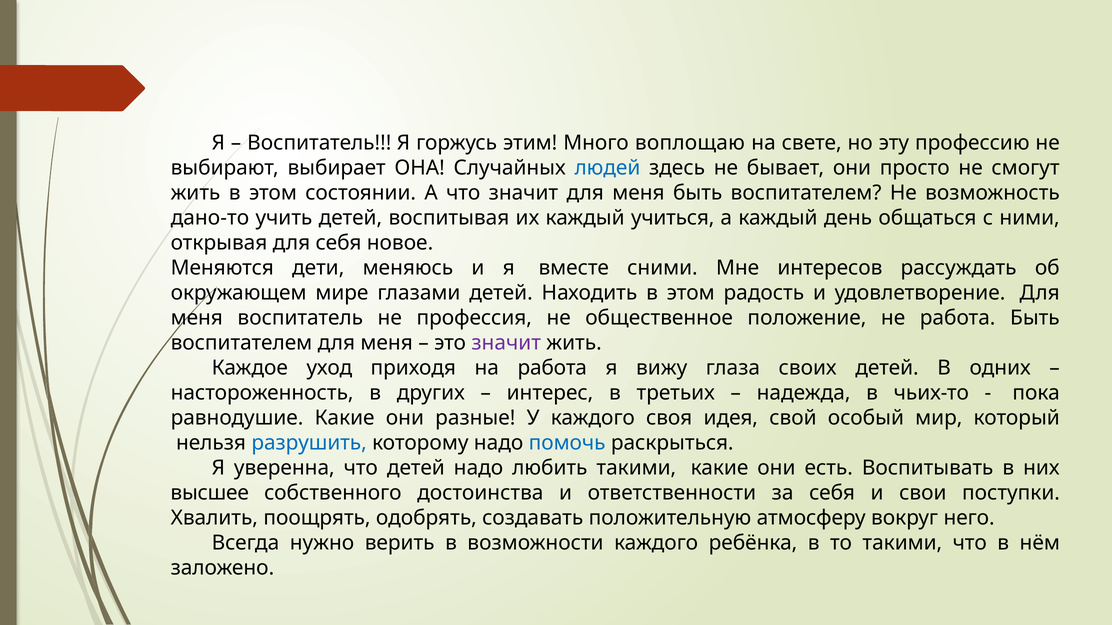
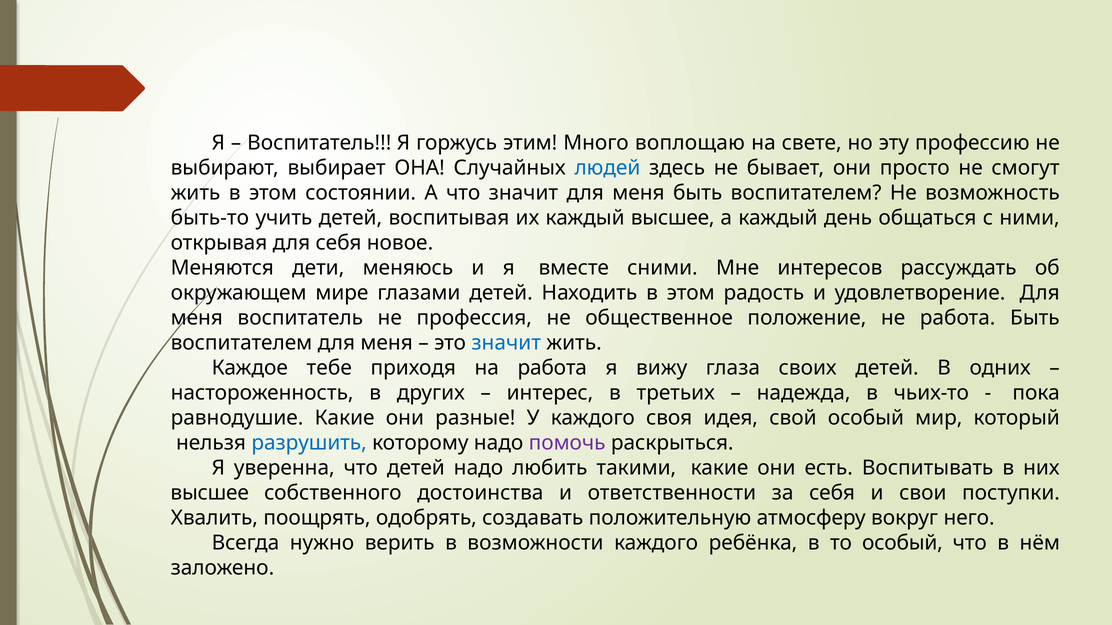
дано-то: дано-то -> быть-то
каждый учиться: учиться -> высшее
значит at (506, 343) colour: purple -> blue
уход: уход -> тебе
помочь colour: blue -> purple
то такими: такими -> особый
